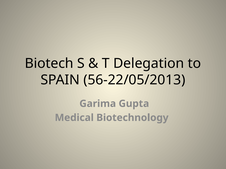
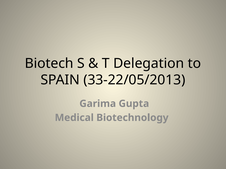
56-22/05/2013: 56-22/05/2013 -> 33-22/05/2013
